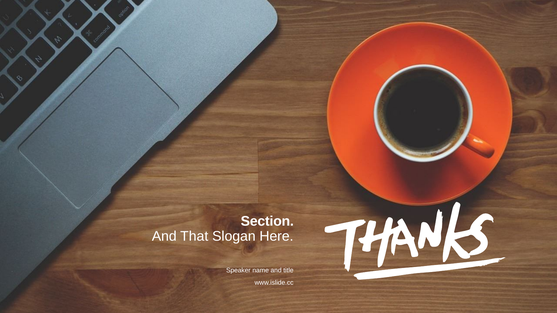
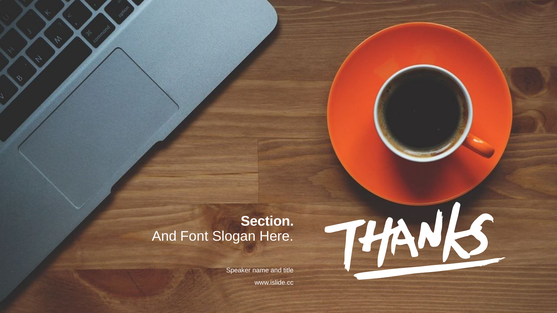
That: That -> Font
